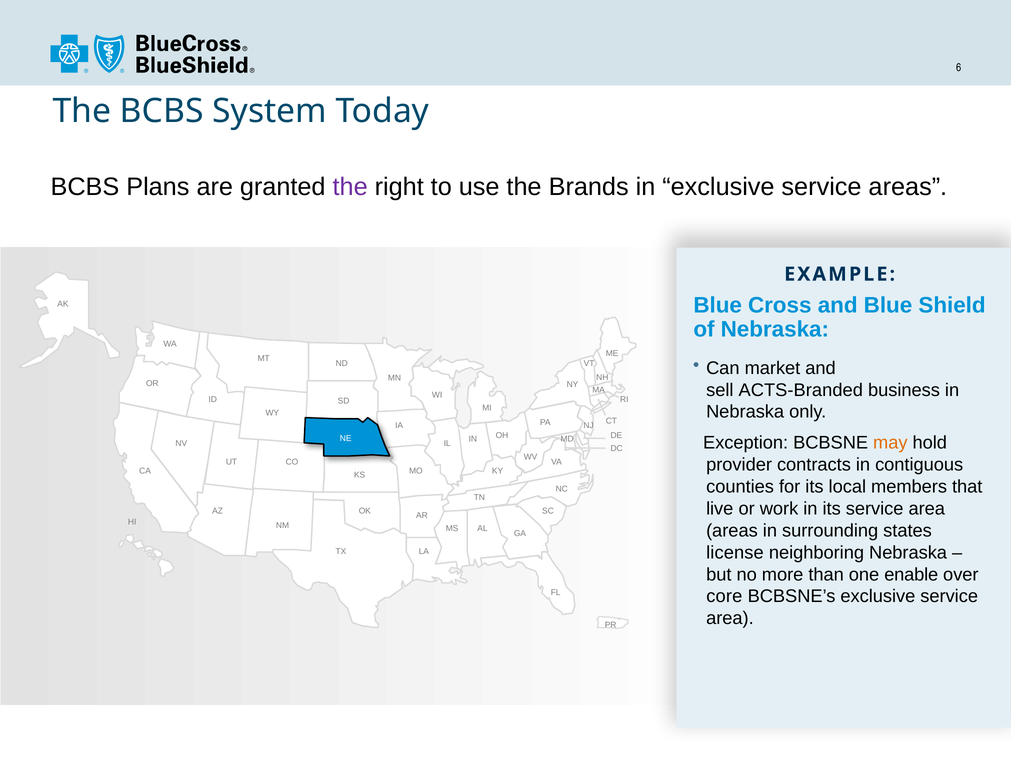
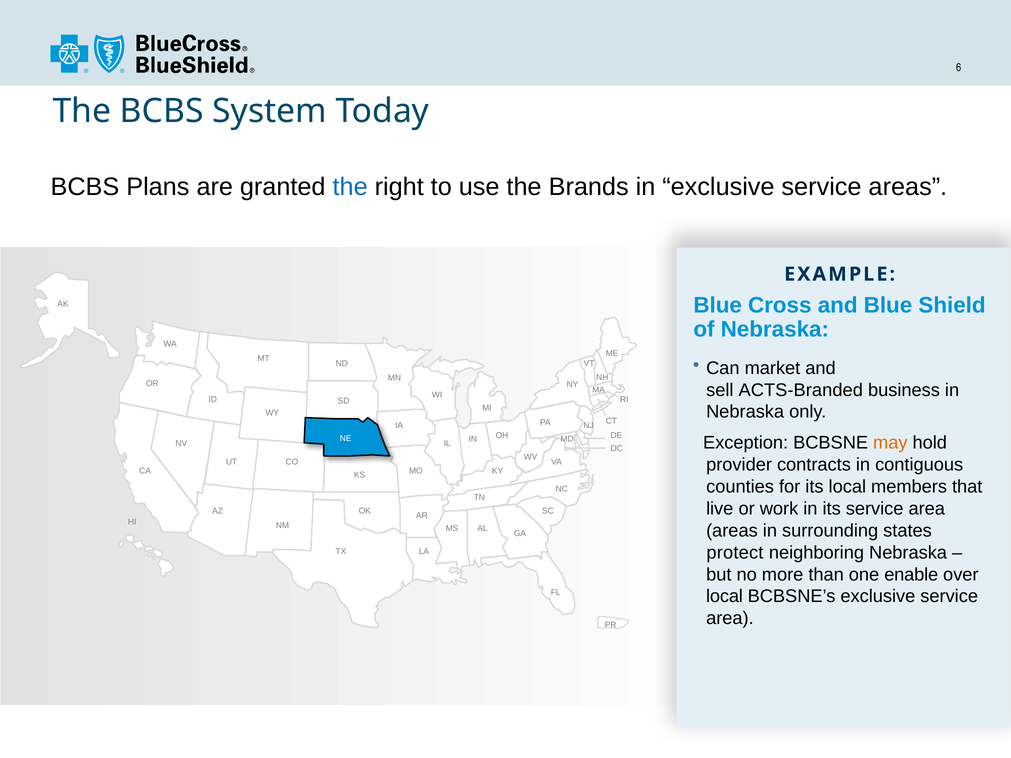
the at (350, 187) colour: purple -> blue
license: license -> protect
core at (724, 597): core -> local
